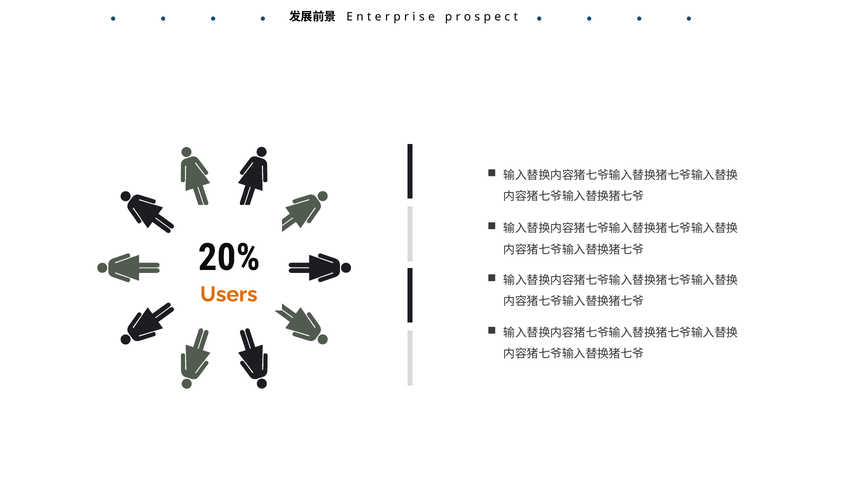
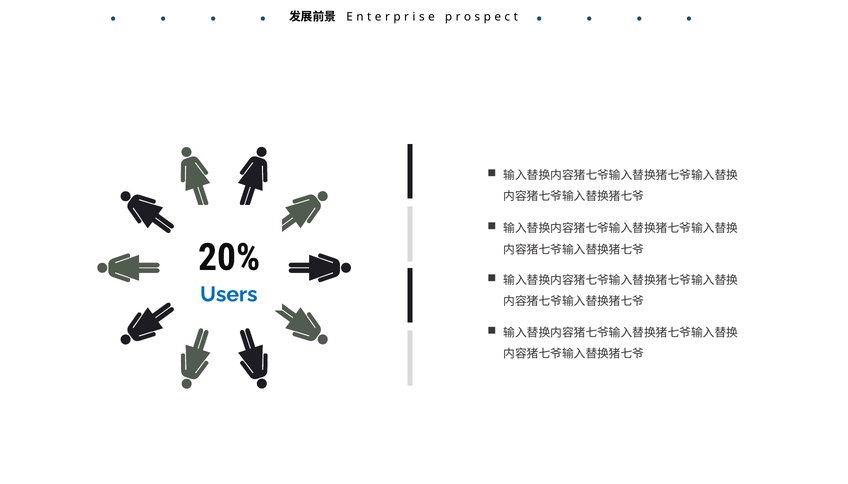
Users colour: orange -> blue
